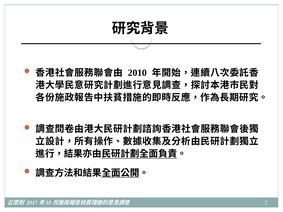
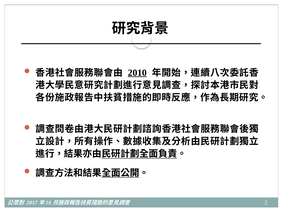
2010 underline: none -> present
